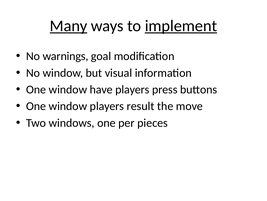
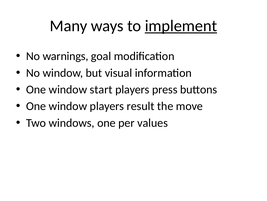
Many underline: present -> none
have: have -> start
pieces: pieces -> values
